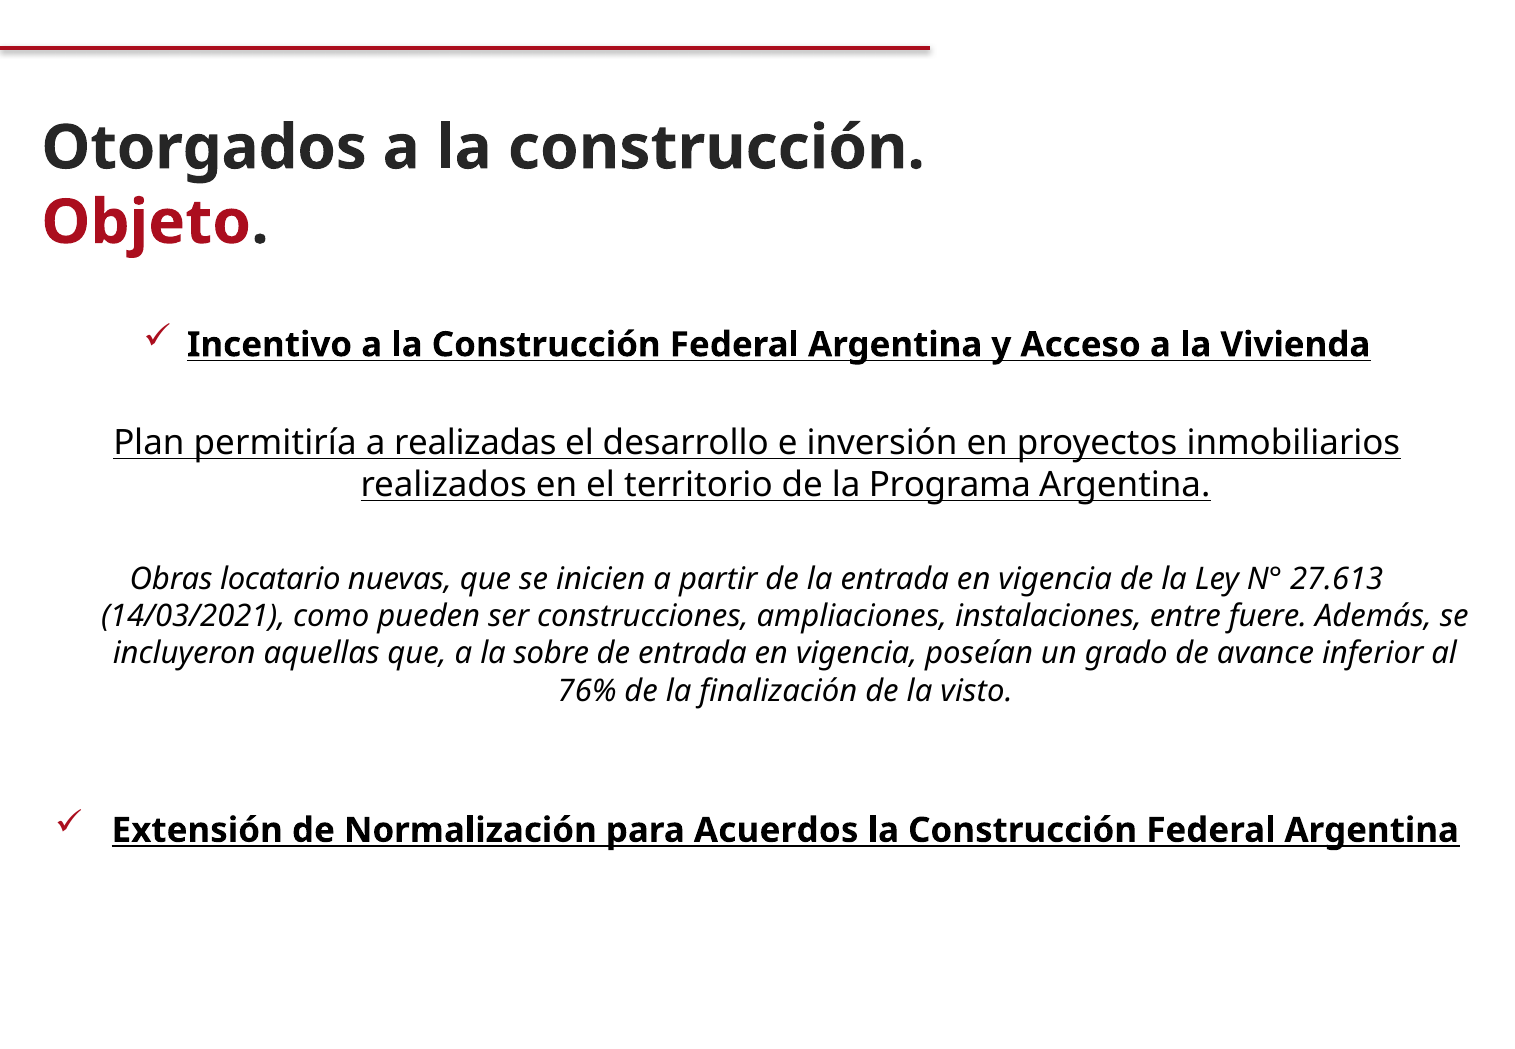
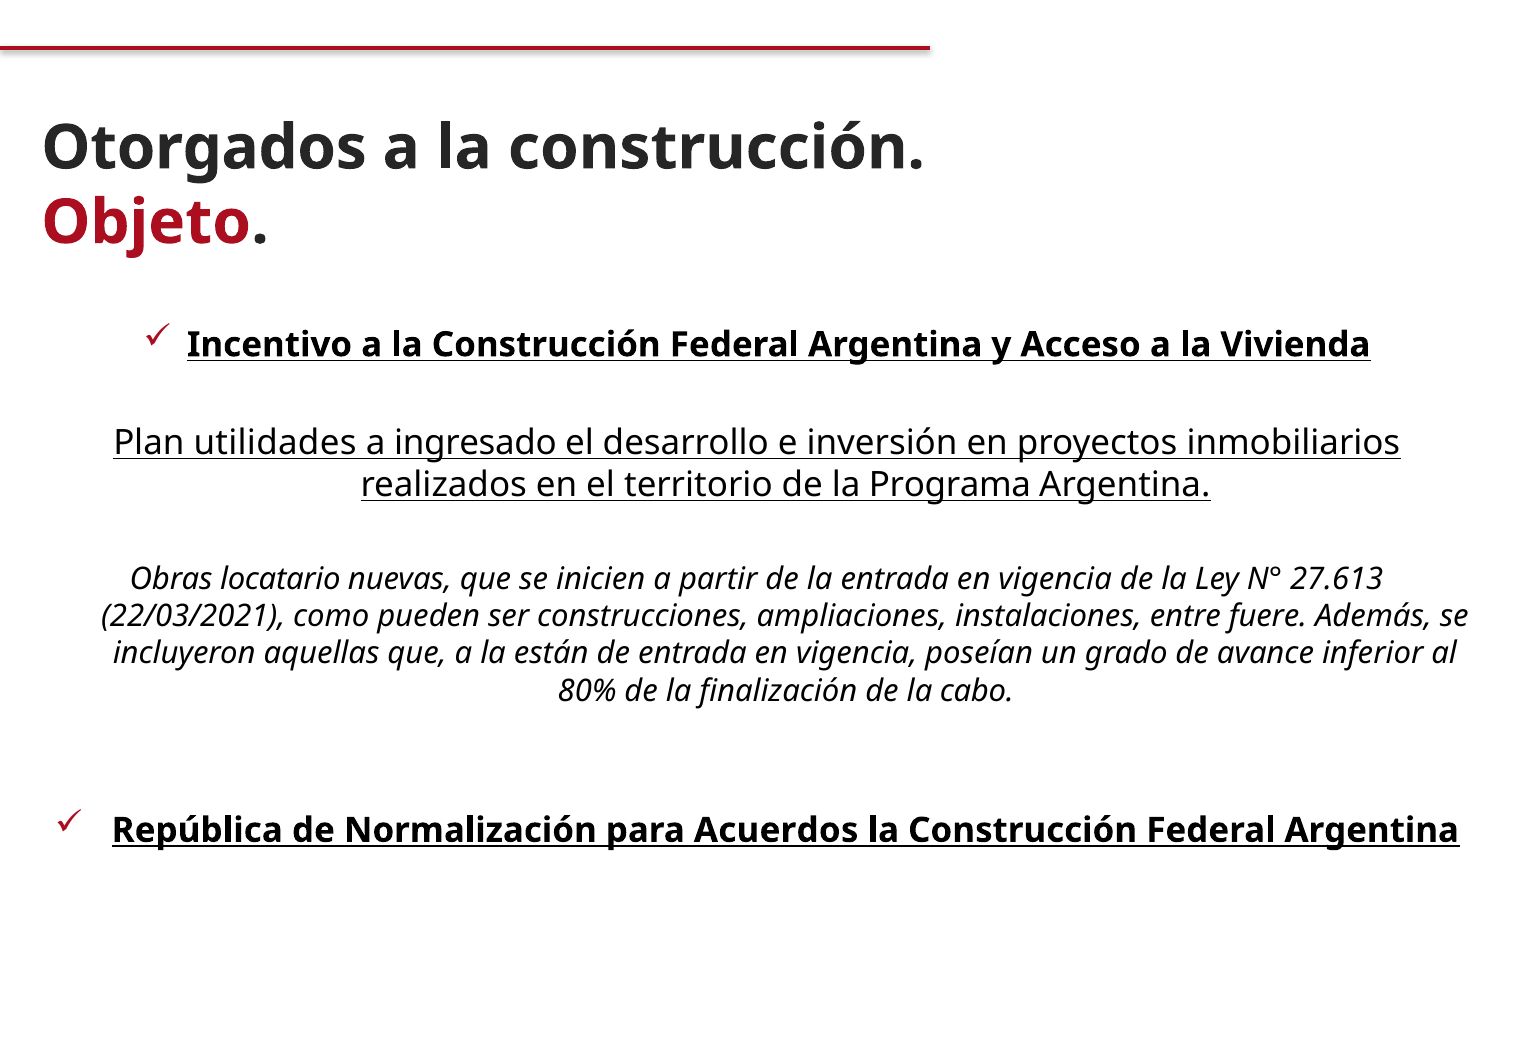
permitiría: permitiría -> utilidades
realizadas: realizadas -> ingresado
14/03/2021: 14/03/2021 -> 22/03/2021
sobre: sobre -> están
76%: 76% -> 80%
visto: visto -> cabo
Extensión: Extensión -> República
